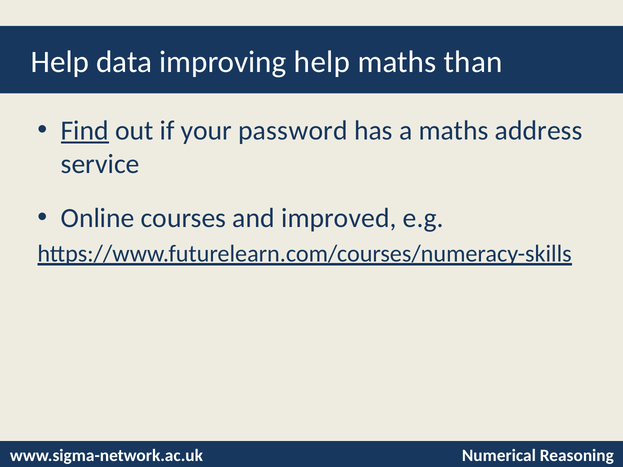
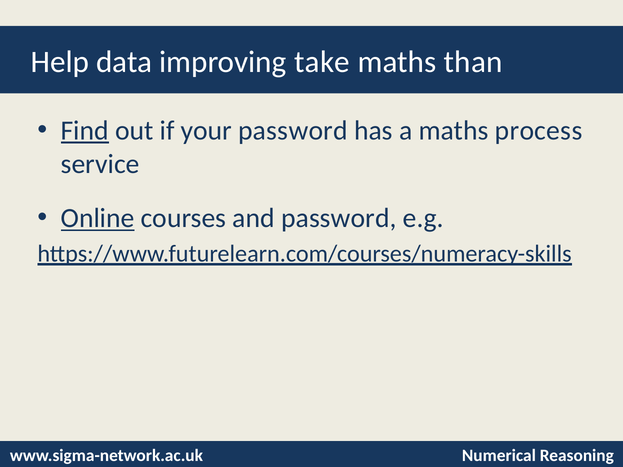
improving help: help -> take
address: address -> process
Online underline: none -> present
and improved: improved -> password
